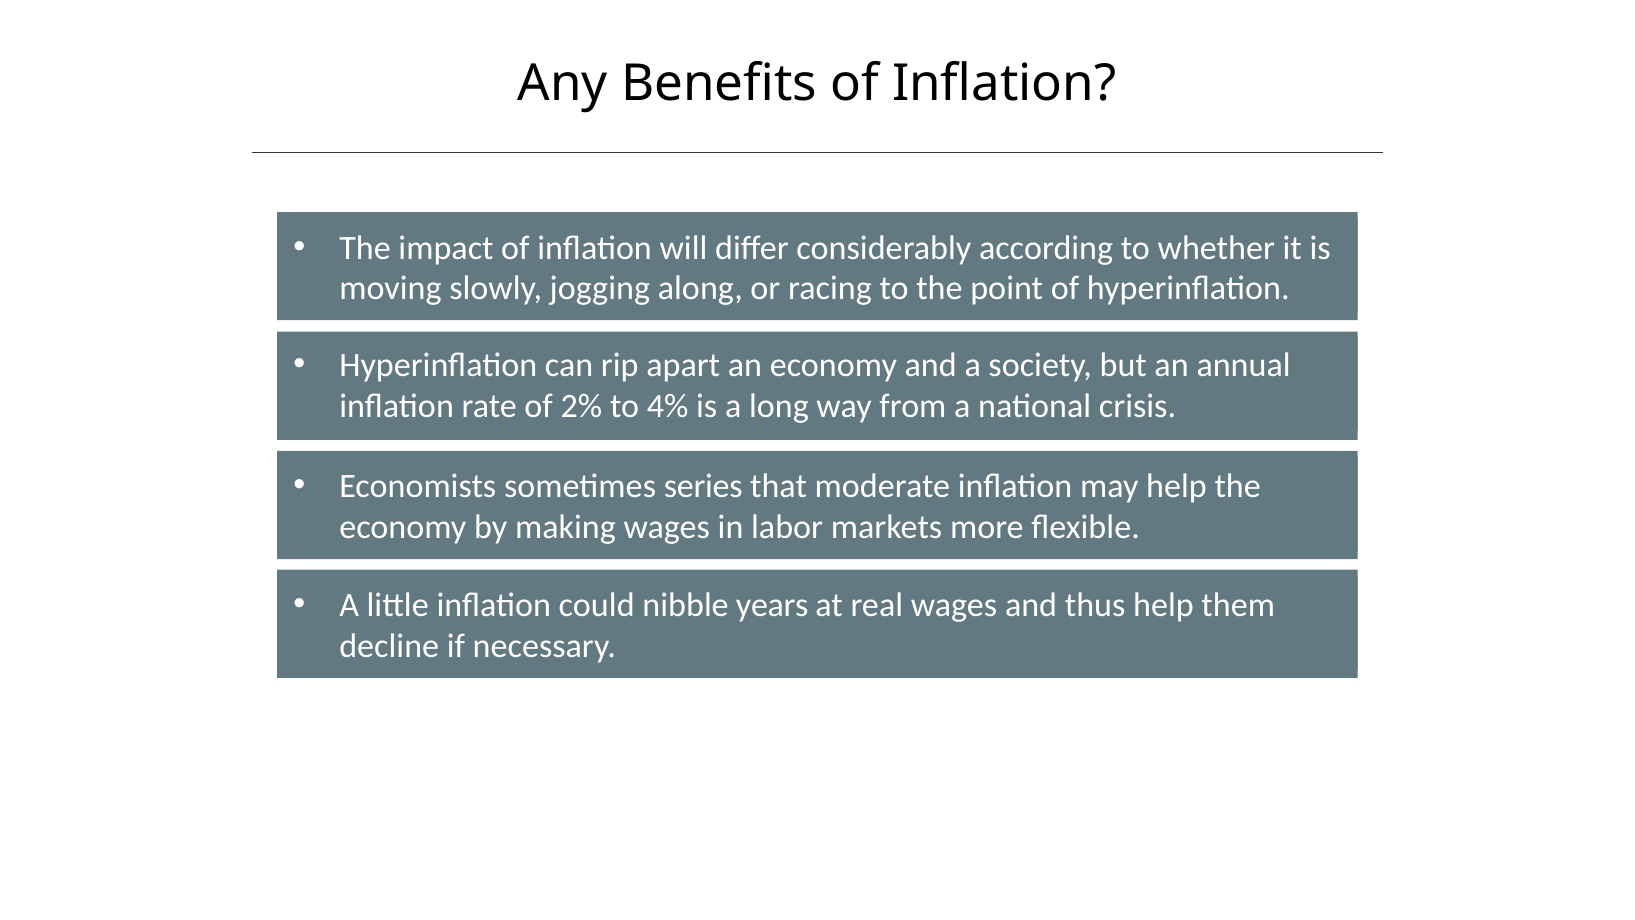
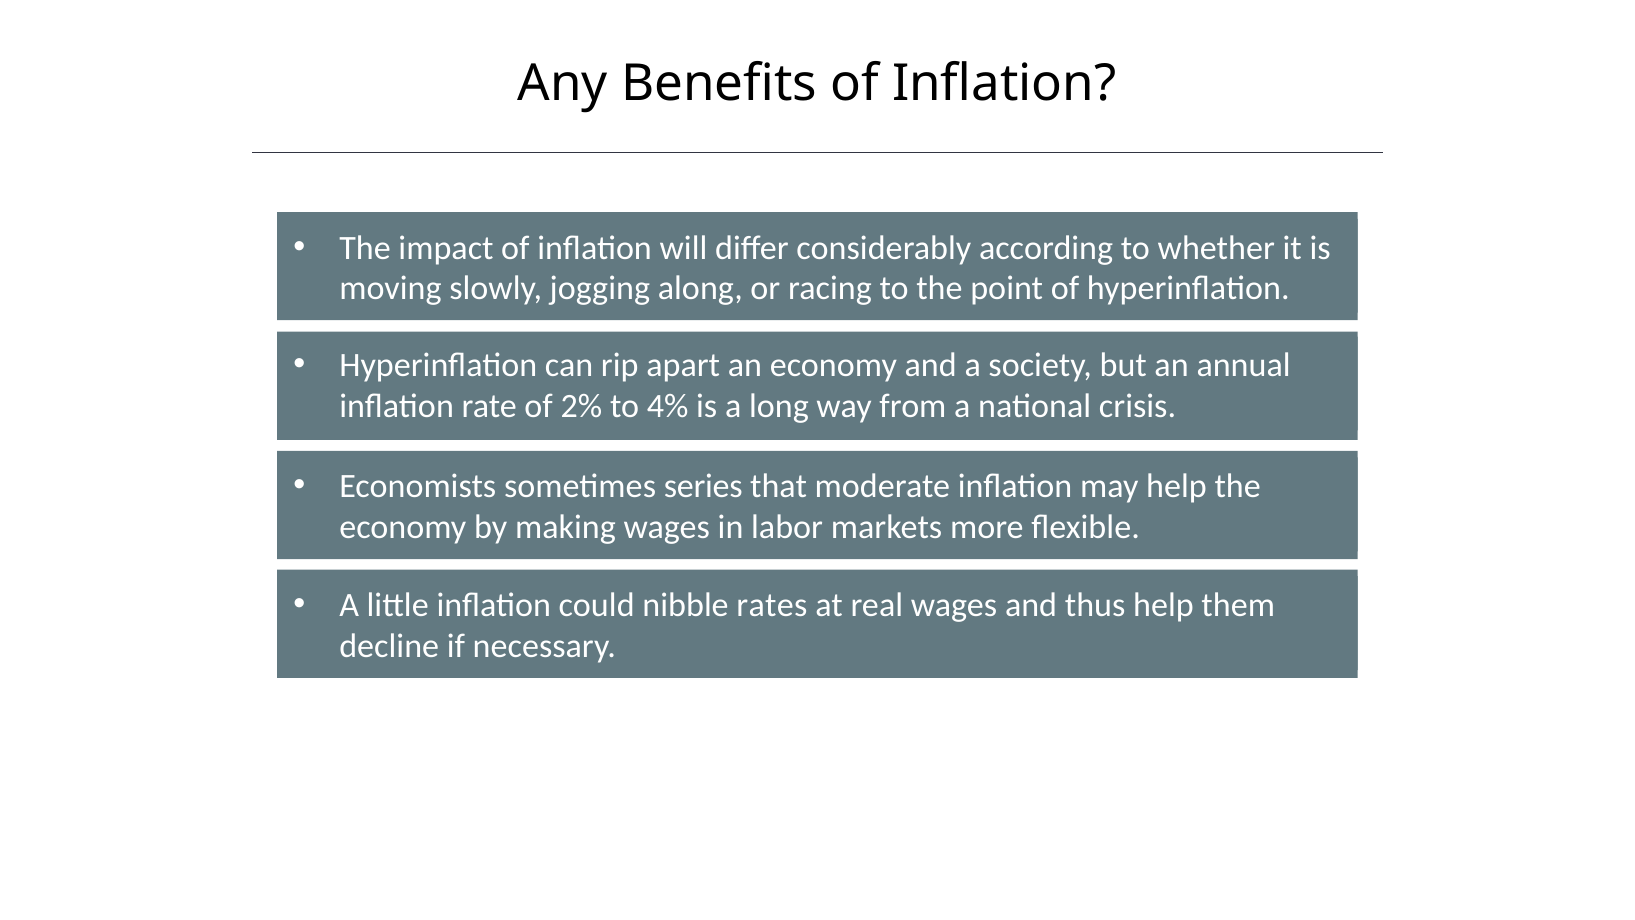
years: years -> rates
